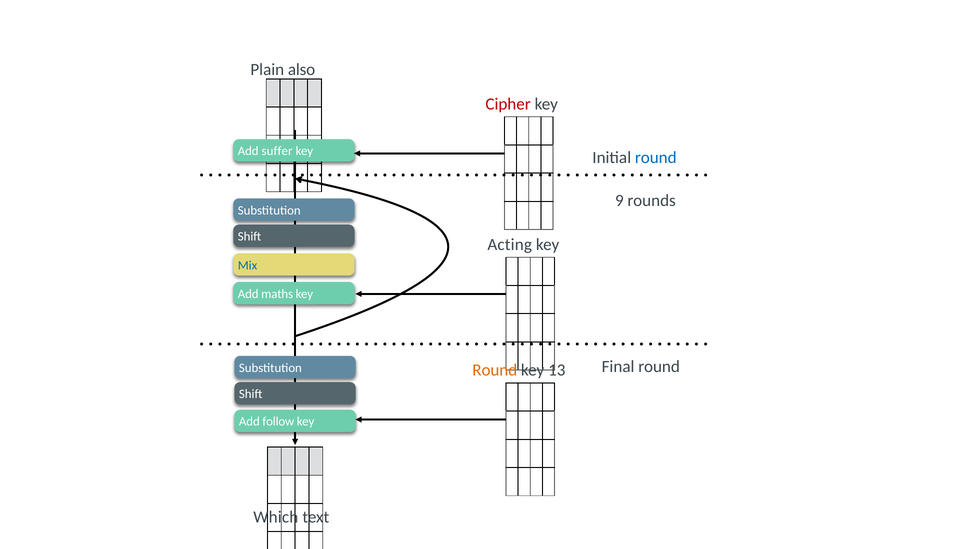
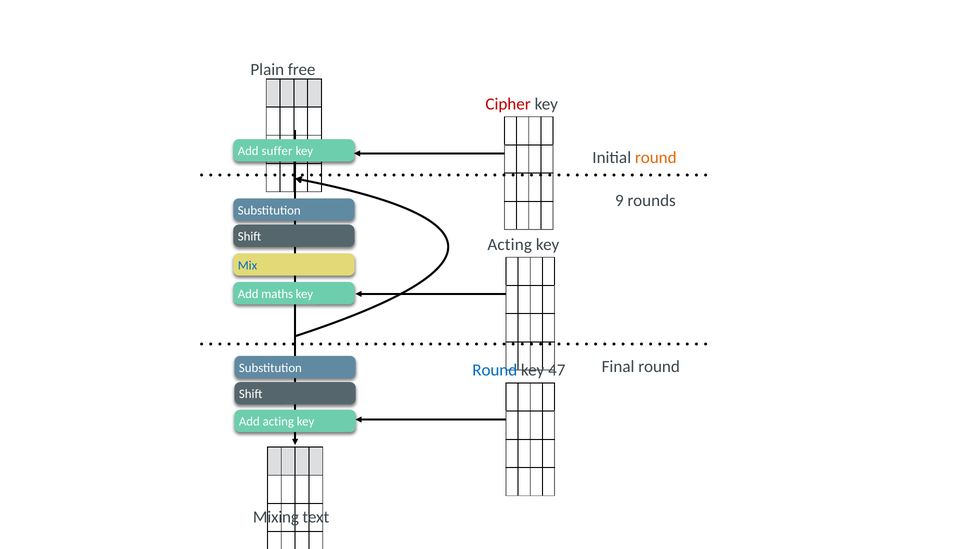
also: also -> free
round at (656, 158) colour: blue -> orange
Round at (495, 370) colour: orange -> blue
13: 13 -> 47
Add follow: follow -> acting
Which: Which -> Mixing
